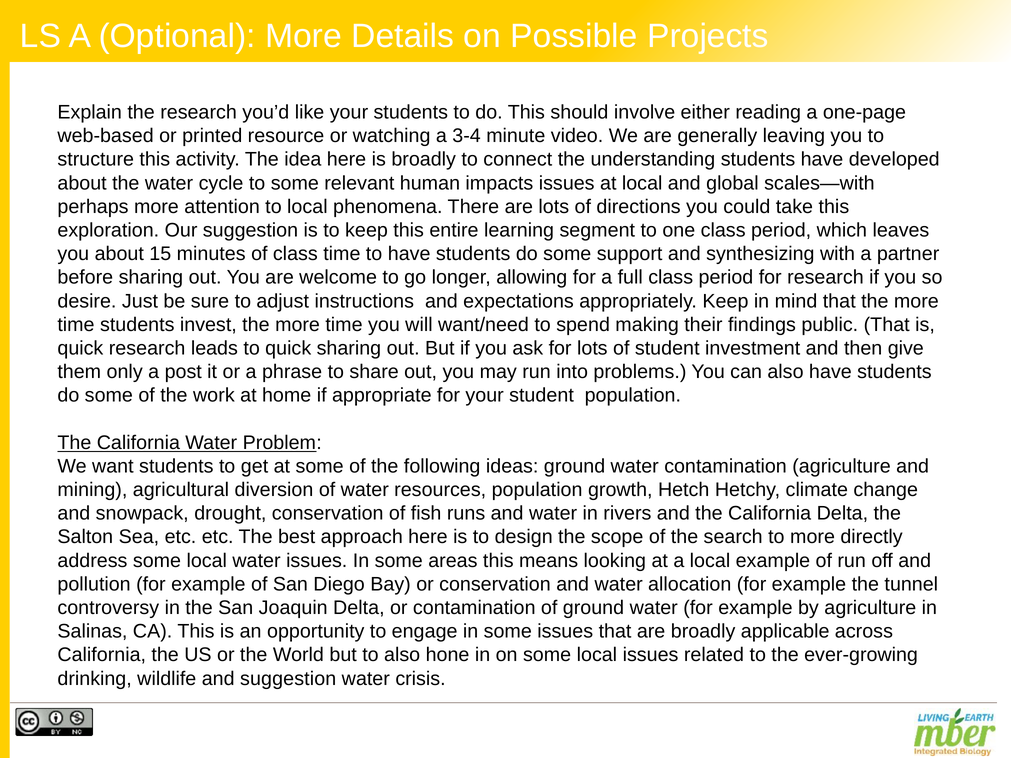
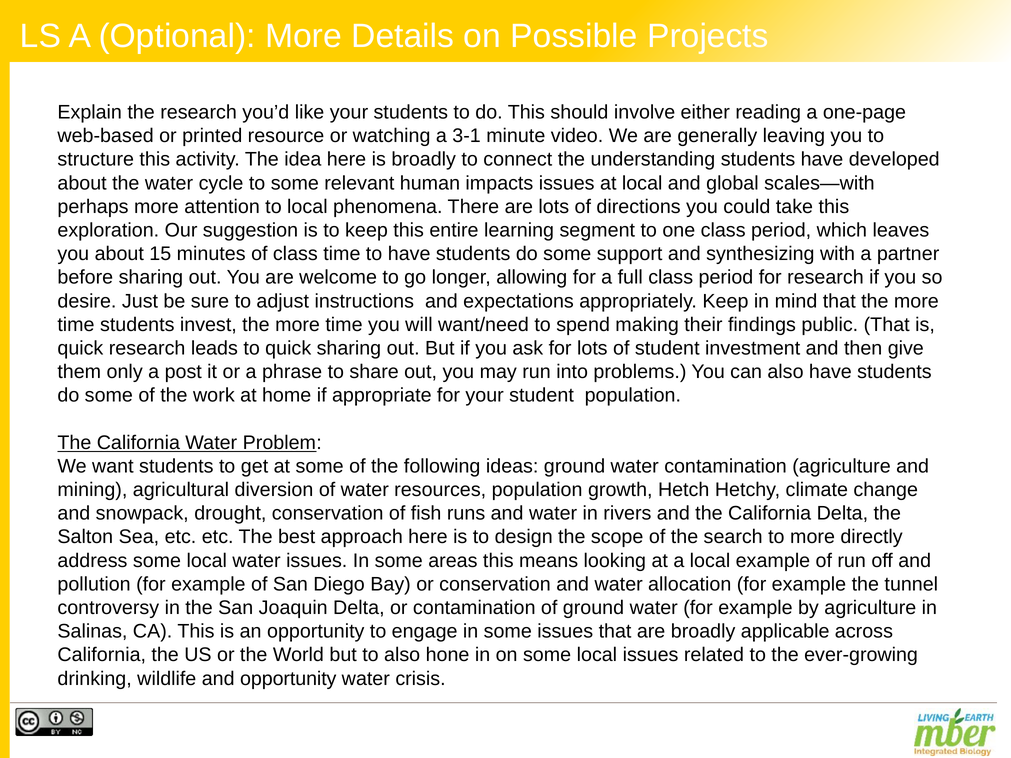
3-4: 3-4 -> 3-1
and suggestion: suggestion -> opportunity
